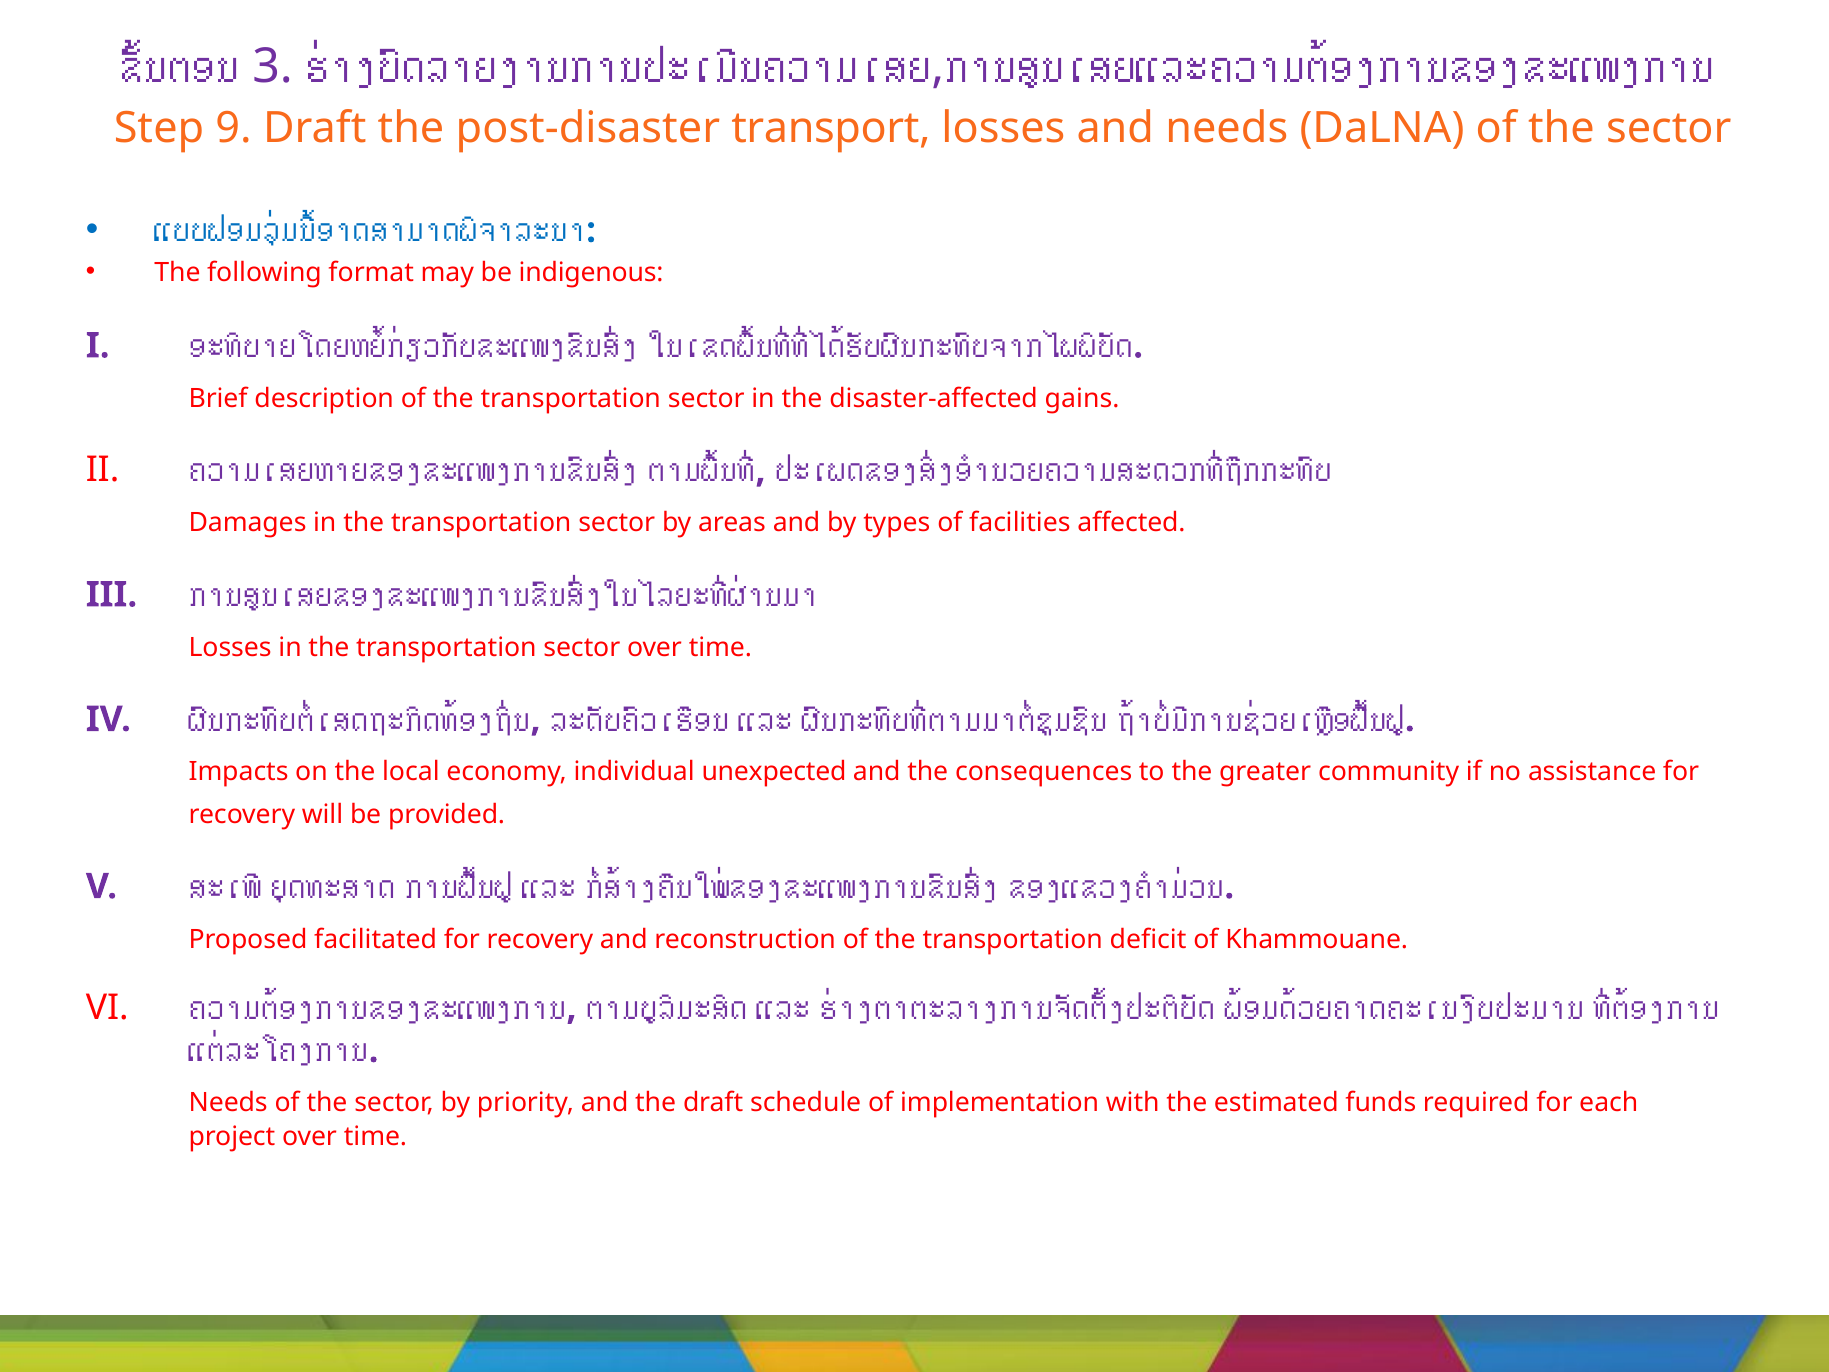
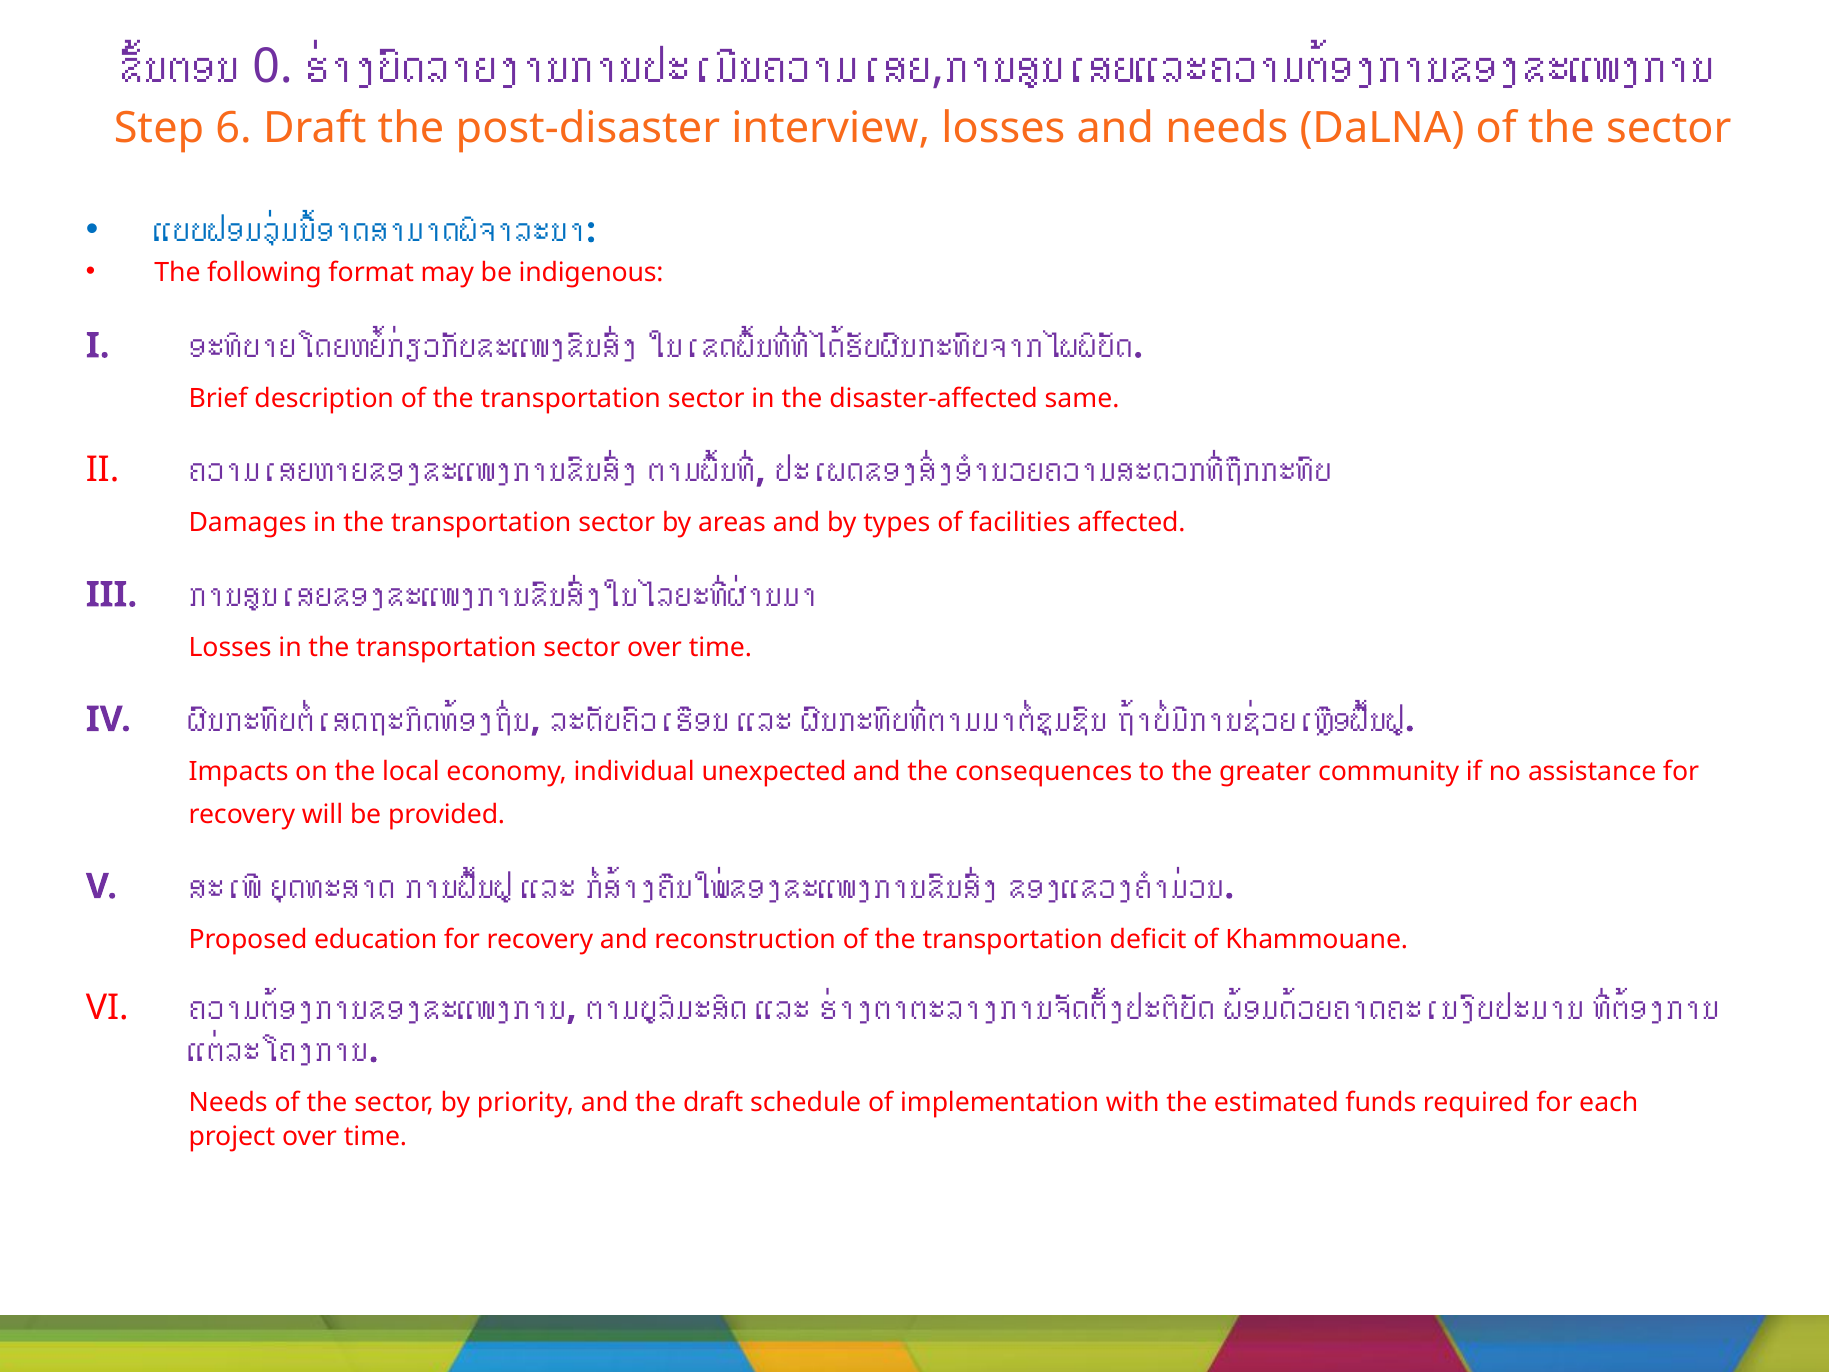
3: 3 -> 0
9: 9 -> 6
transport: transport -> interview
gains: gains -> same
facilitated: facilitated -> education
